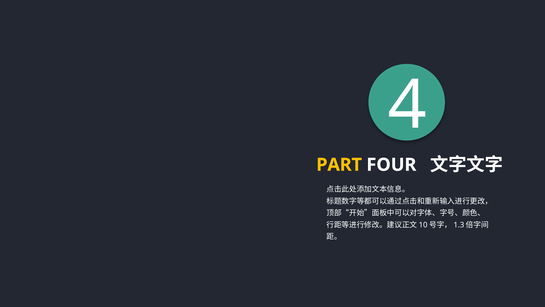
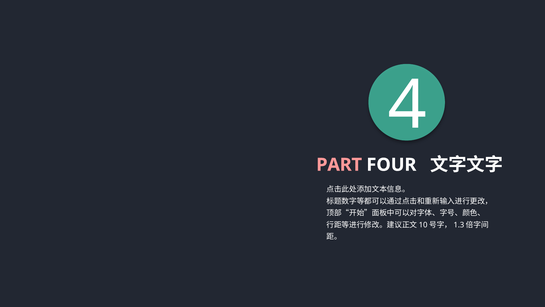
PART colour: yellow -> pink
